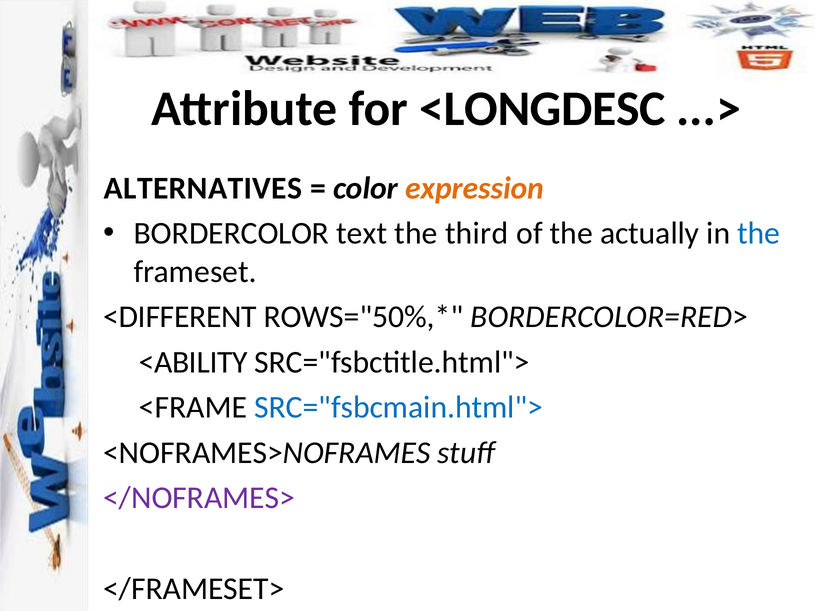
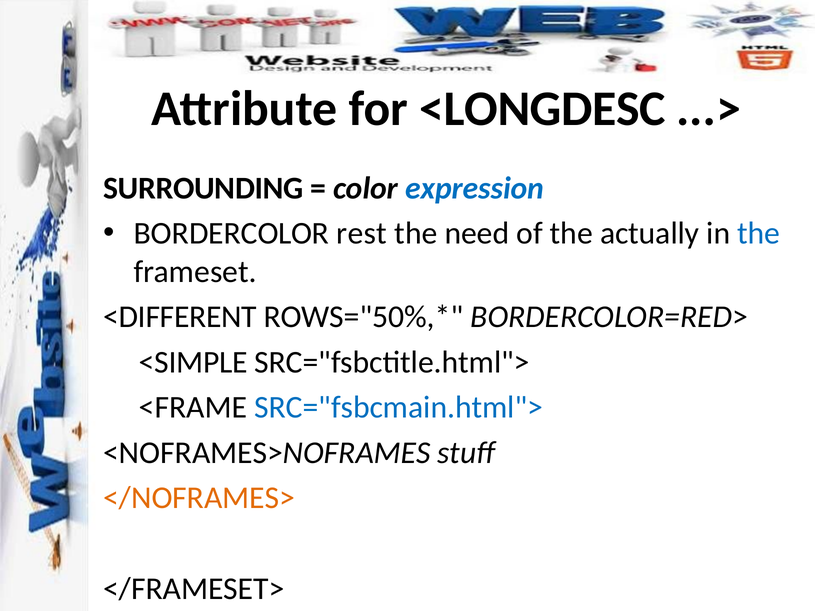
ALTERNATIVES: ALTERNATIVES -> SURROUNDING
expression colour: orange -> blue
text: text -> rest
third: third -> need
<ABILITY: <ABILITY -> <SIMPLE
</NOFRAMES> colour: purple -> orange
